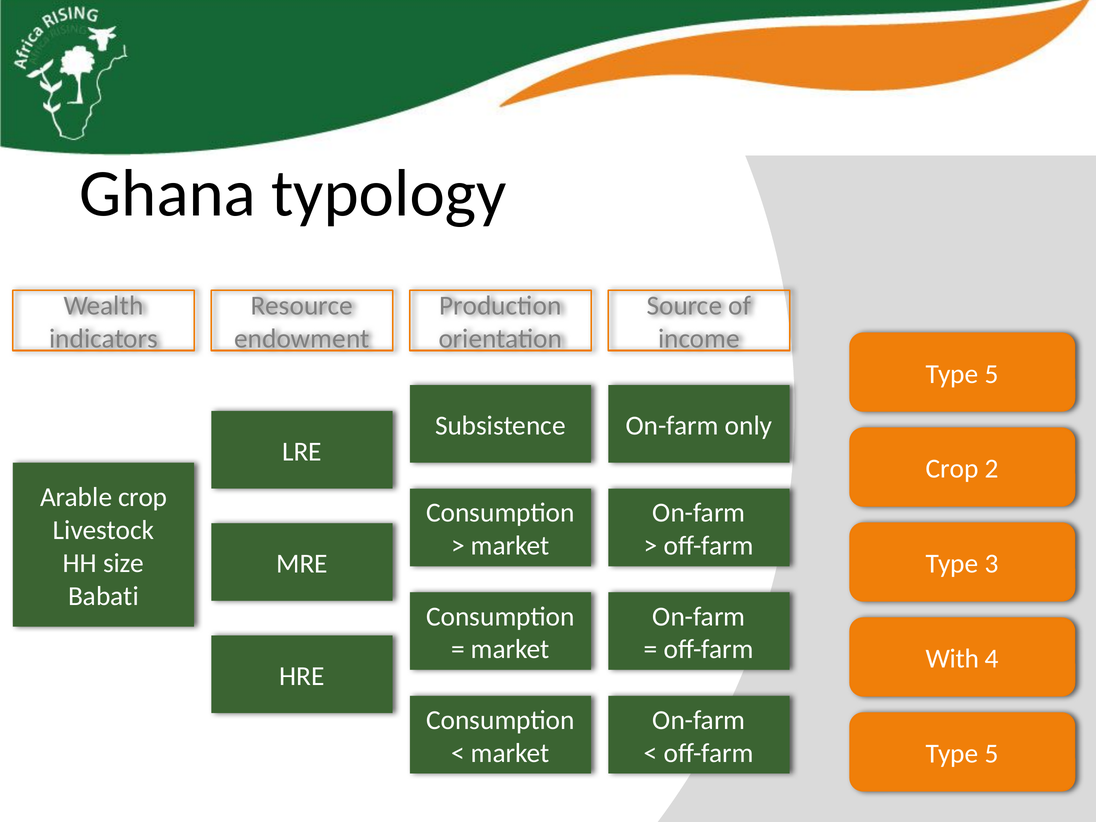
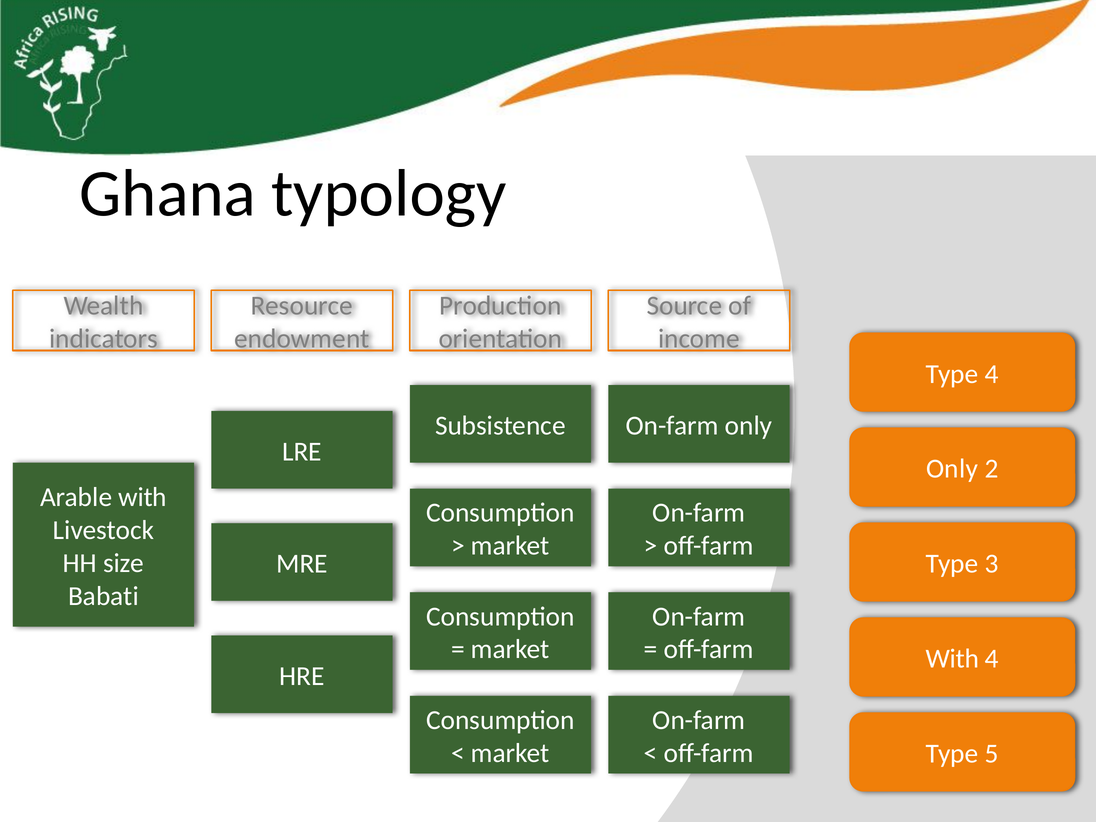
5 at (992, 374): 5 -> 4
Crop at (952, 469): Crop -> Only
Arable crop: crop -> with
